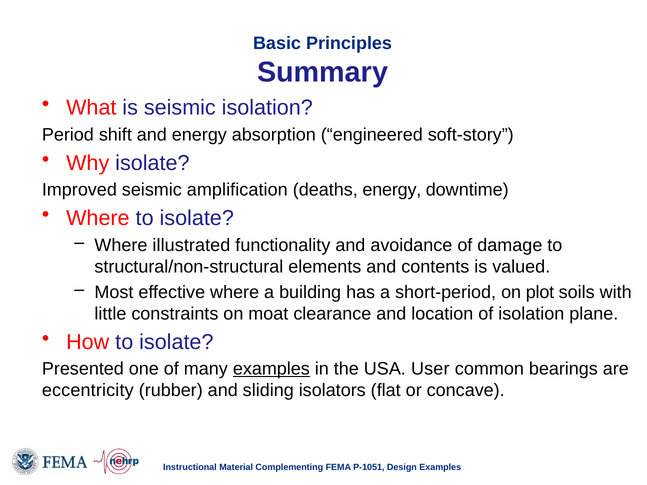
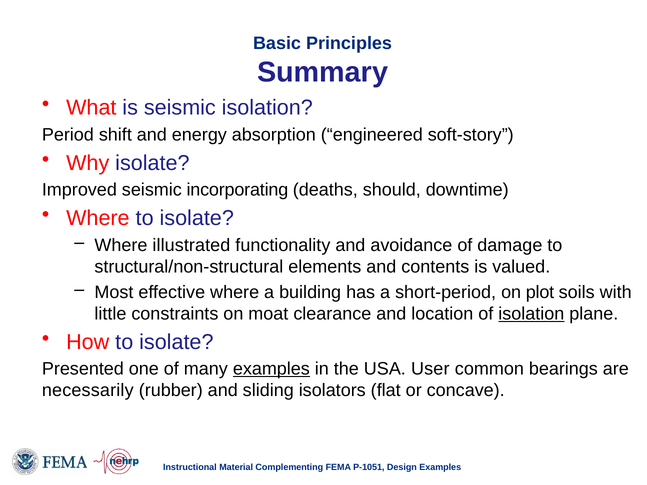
amplification: amplification -> incorporating
deaths energy: energy -> should
isolation at (531, 314) underline: none -> present
eccentricity: eccentricity -> necessarily
